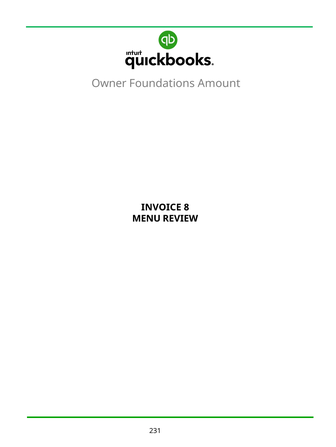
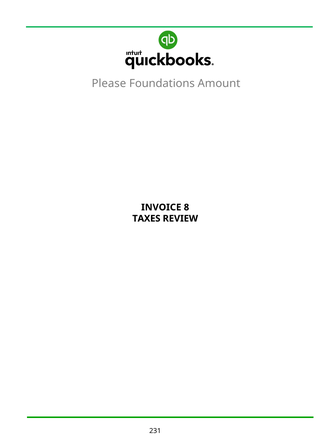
Owner: Owner -> Please
MENU: MENU -> TAXES
